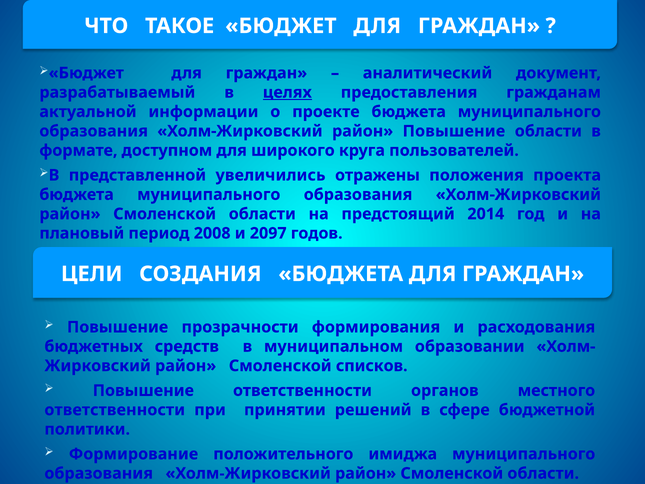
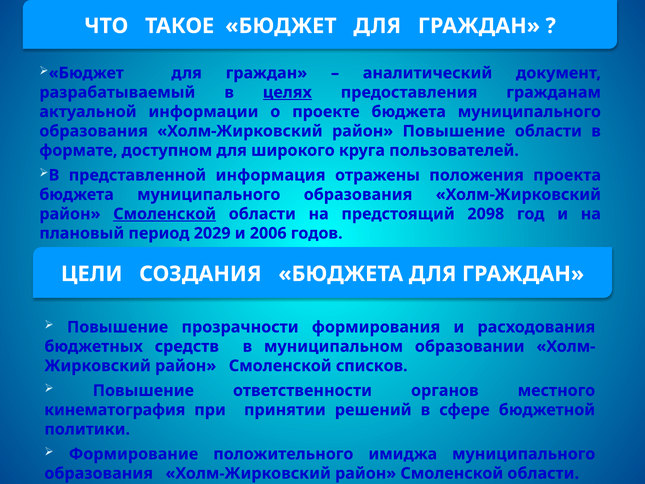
увеличились: увеличились -> информация
Смоленской at (165, 214) underline: none -> present
2014: 2014 -> 2098
2008: 2008 -> 2029
2097: 2097 -> 2006
ответственности at (115, 410): ответственности -> кинематография
